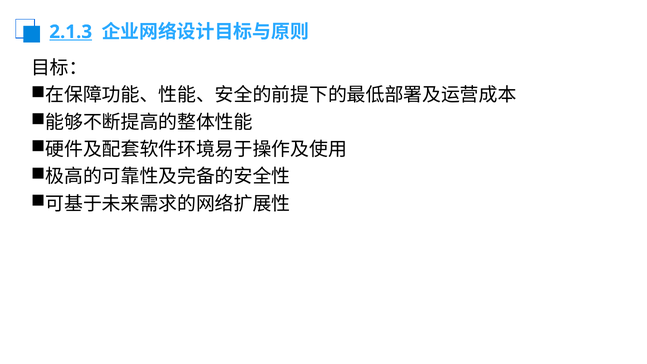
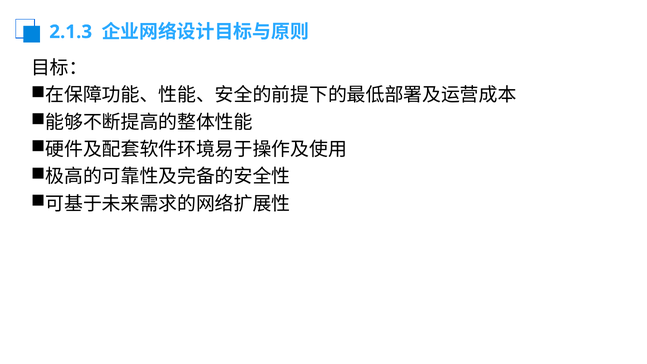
2.1.3 underline: present -> none
